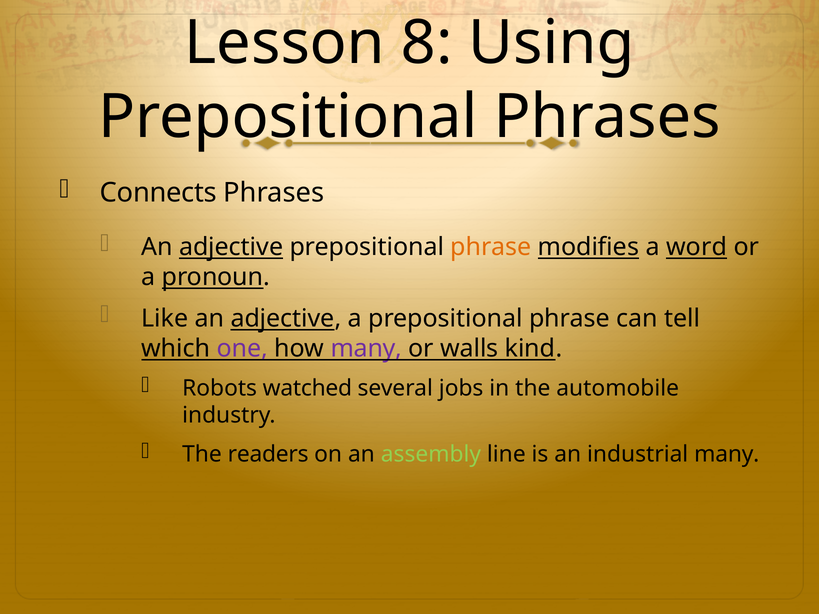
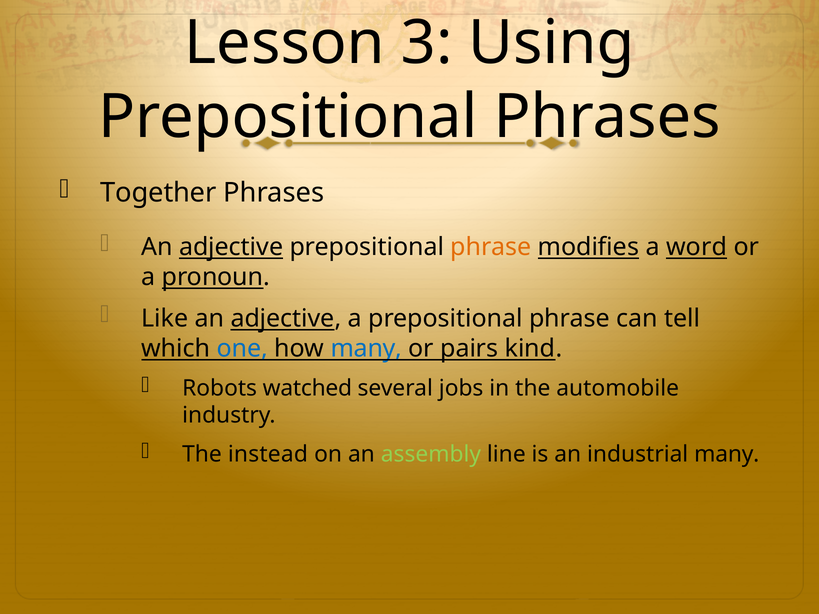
8: 8 -> 3
Connects: Connects -> Together
one colour: purple -> blue
many at (366, 348) colour: purple -> blue
walls: walls -> pairs
readers: readers -> instead
